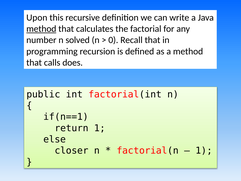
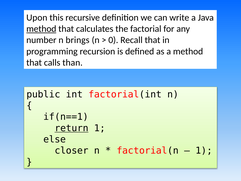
solved: solved -> brings
does: does -> than
return underline: none -> present
